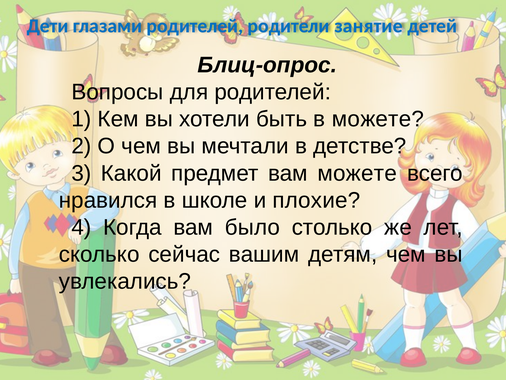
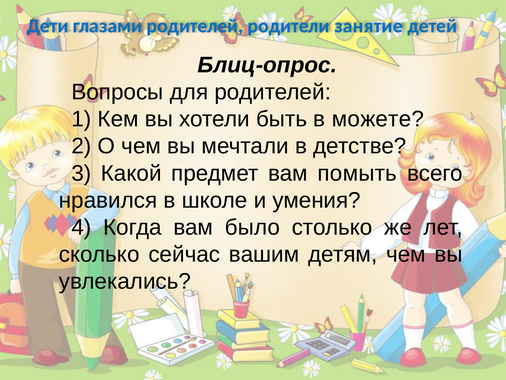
вам можете: можете -> помыть
плохие: плохие -> умения
